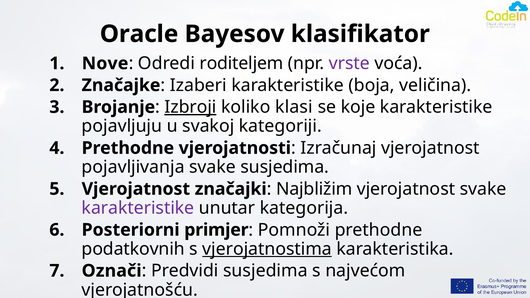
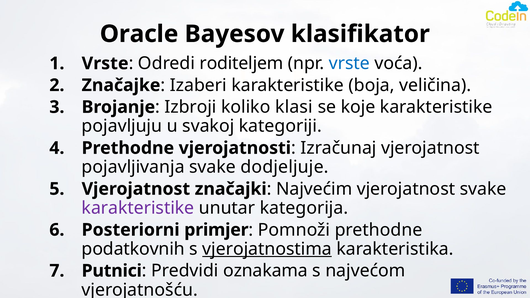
Nove at (105, 63): Nove -> Vrste
vrste at (349, 63) colour: purple -> blue
Izbroji underline: present -> none
svake susjedima: susjedima -> dodjeljuje
Najbližim: Najbližim -> Najvećim
Označi: Označi -> Putnici
Predvidi susjedima: susjedima -> oznakama
